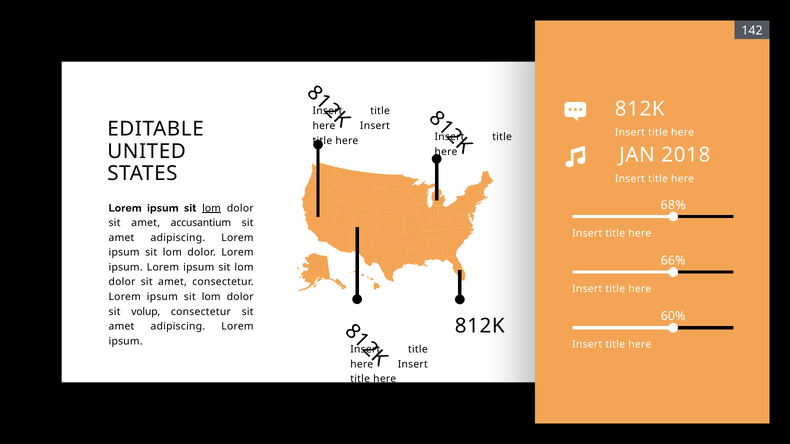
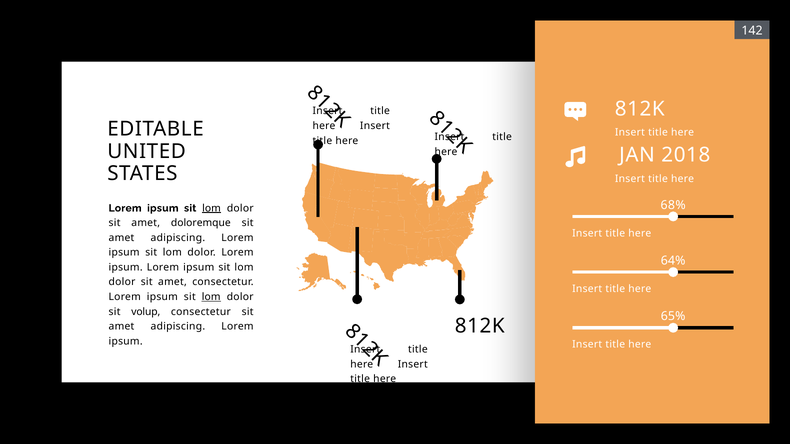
accusantium: accusantium -> doloremque
66%: 66% -> 64%
lom at (211, 297) underline: none -> present
60%: 60% -> 65%
